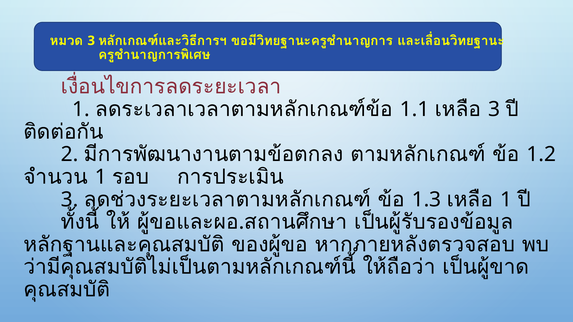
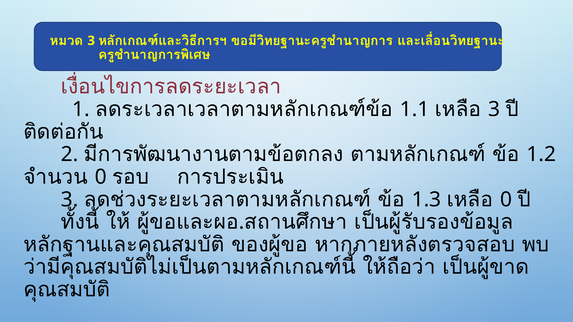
1 at (101, 177): 1 -> 0
1 at (506, 200): 1 -> 0
